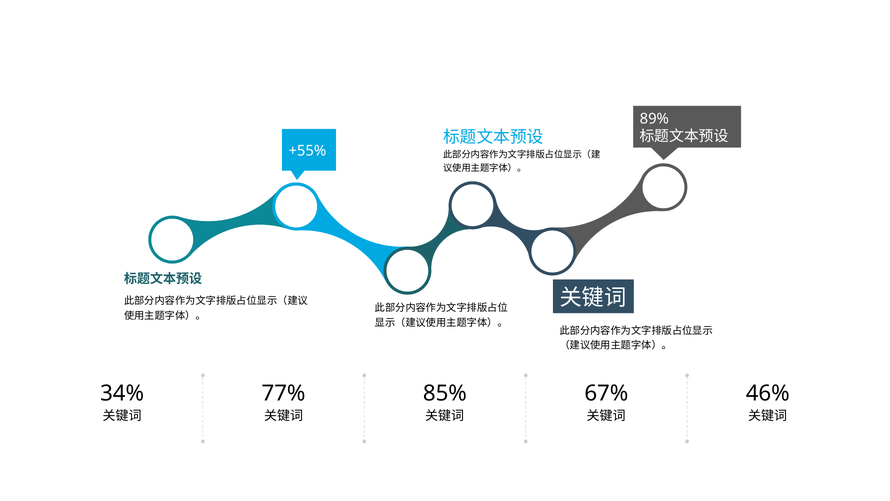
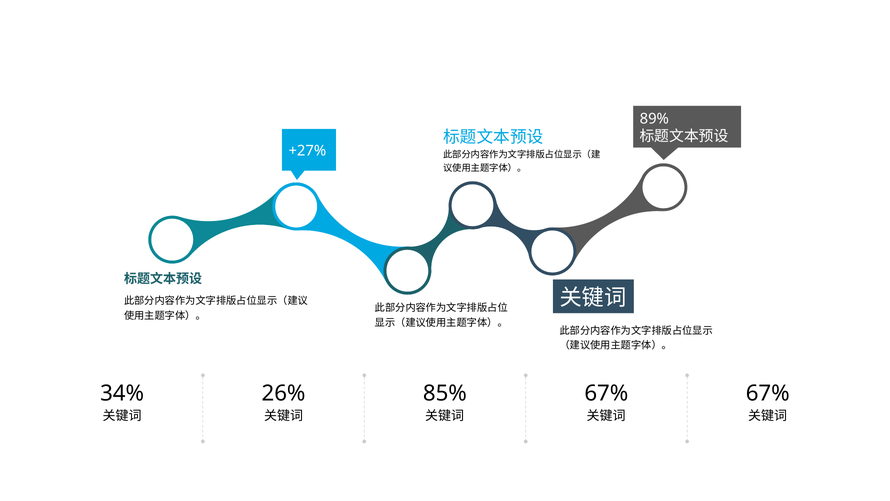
+55%: +55% -> +27%
77%: 77% -> 26%
67% 46%: 46% -> 67%
